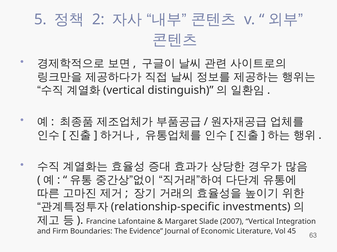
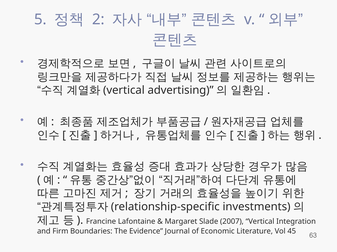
distinguish: distinguish -> advertising
